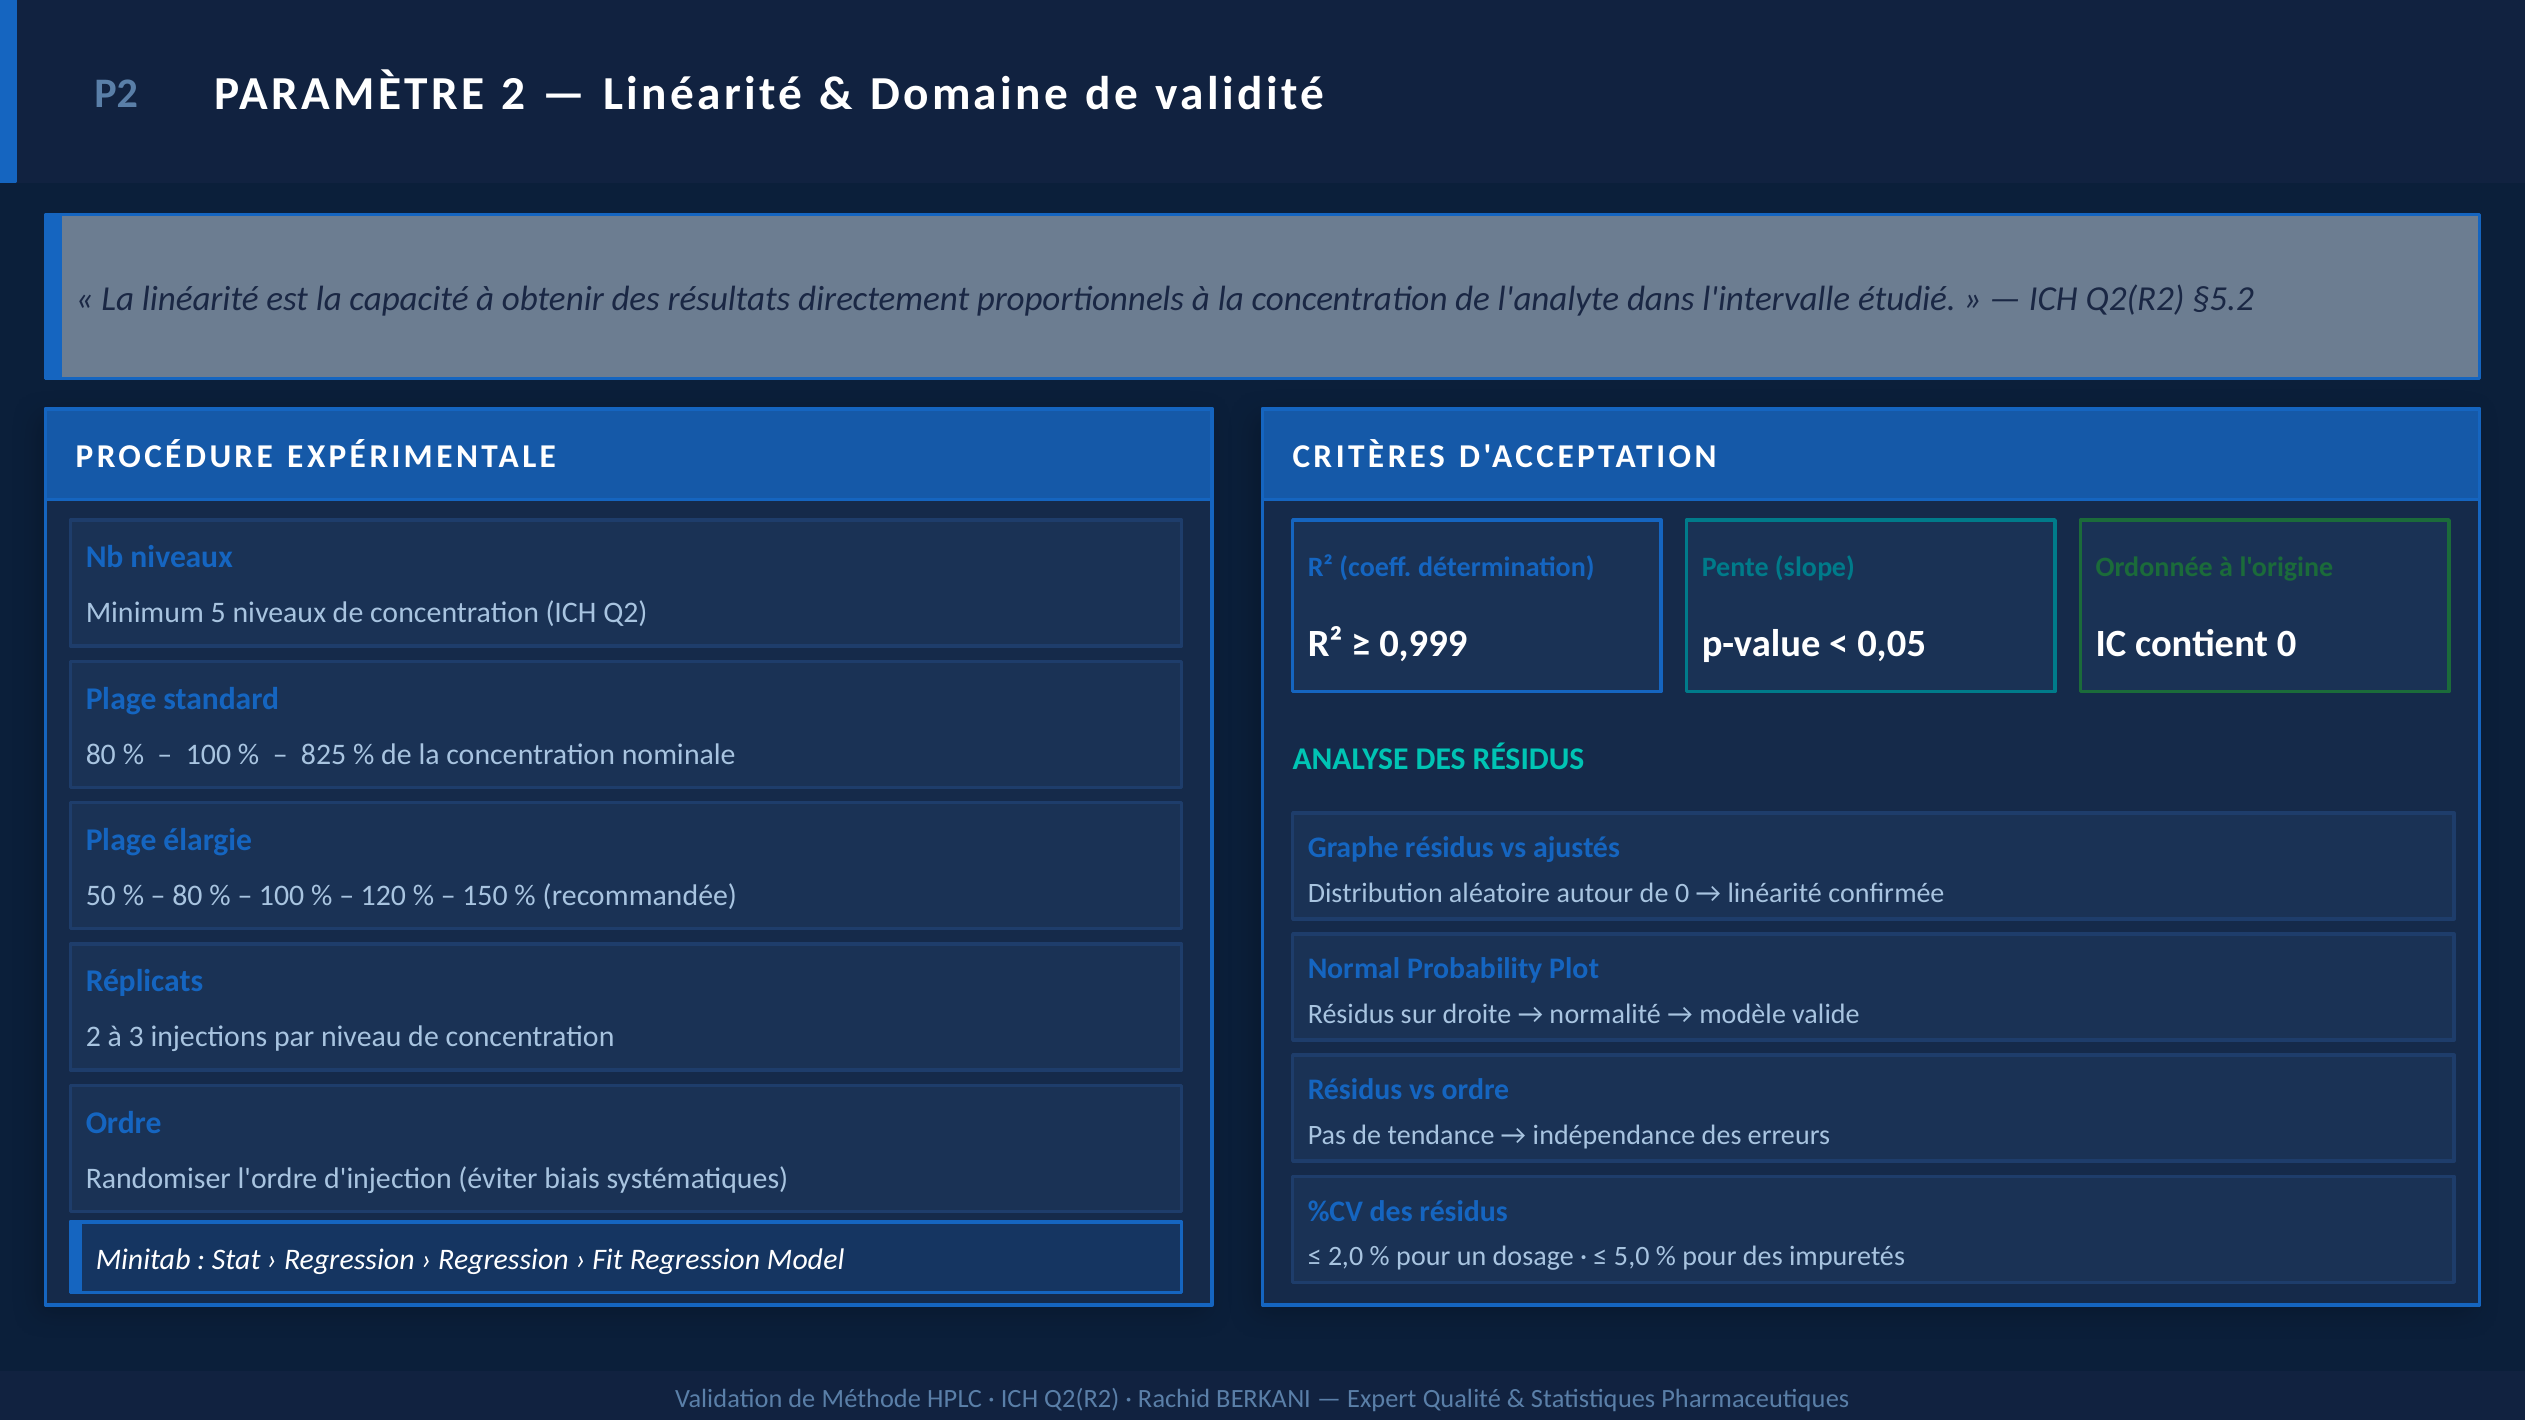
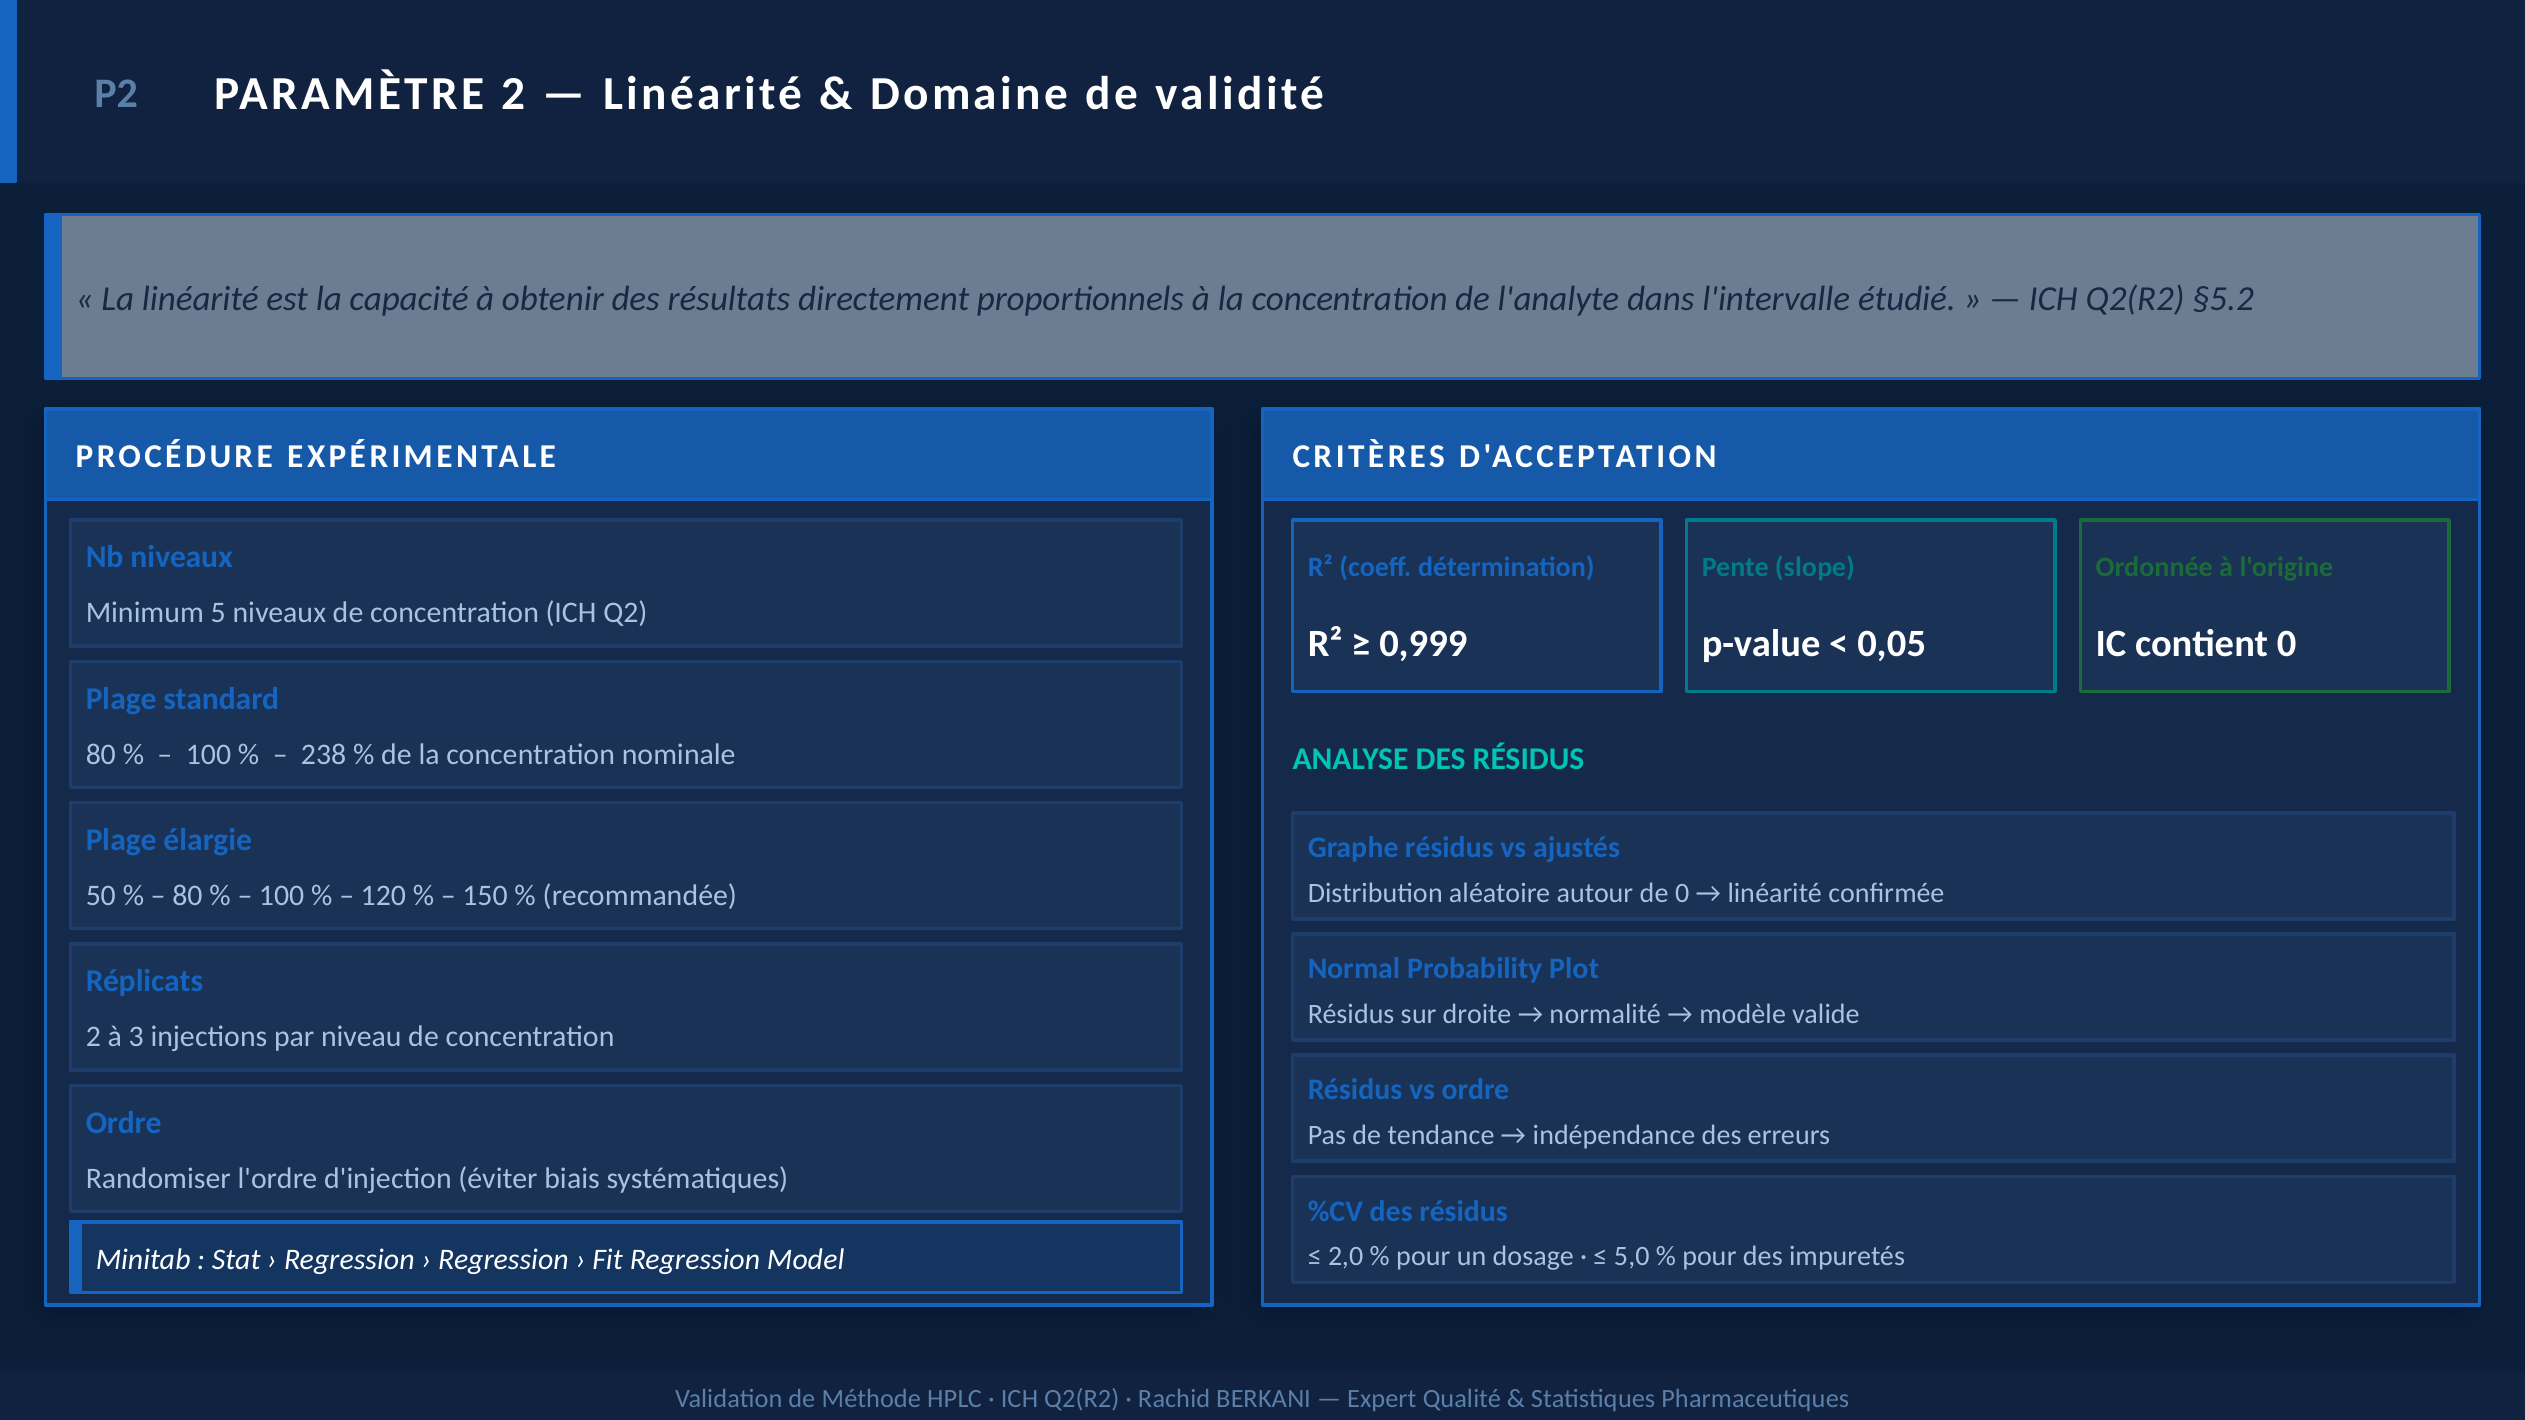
825: 825 -> 238
